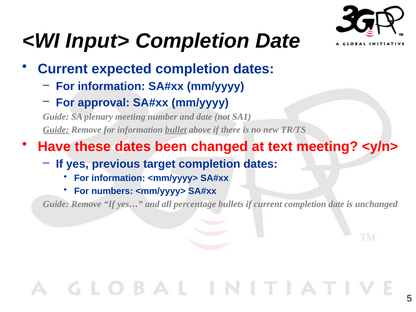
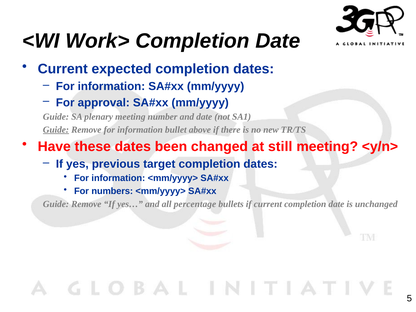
Input>: Input> -> Work>
bullet underline: present -> none
text: text -> still
